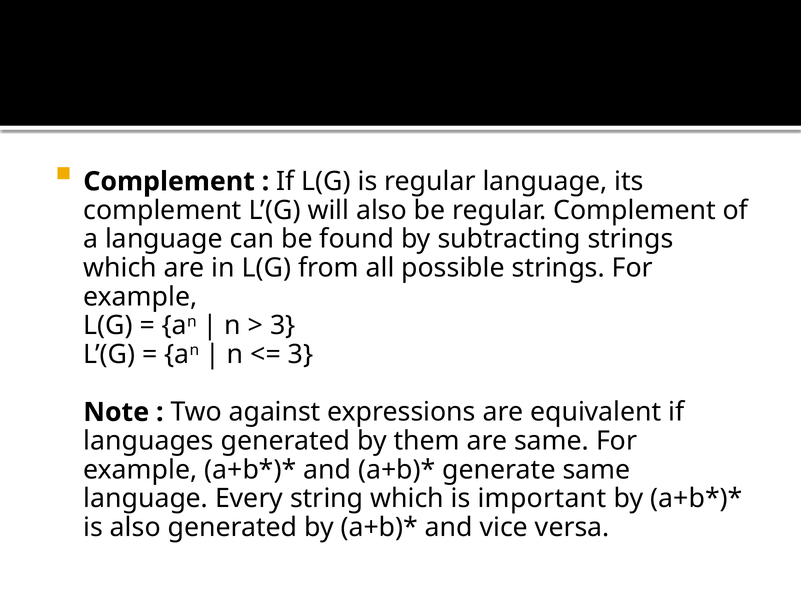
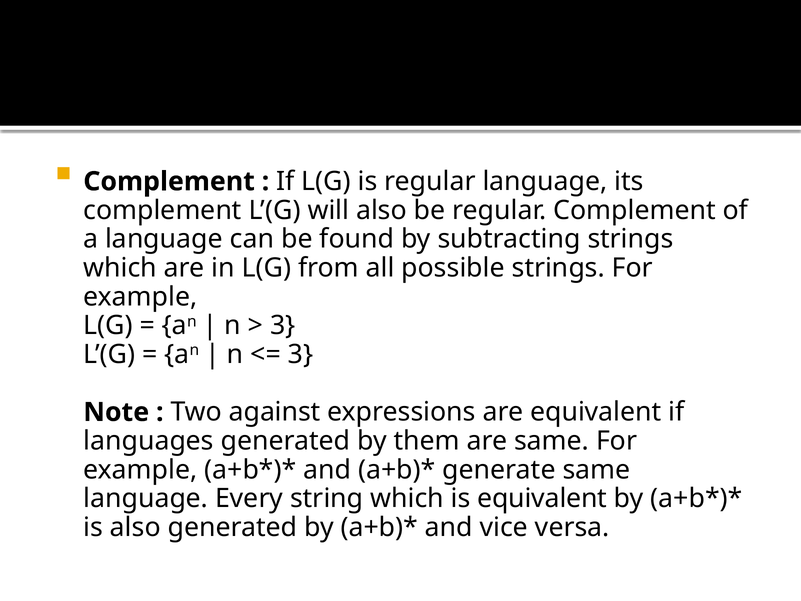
is important: important -> equivalent
